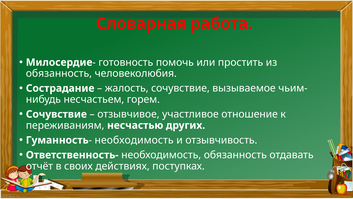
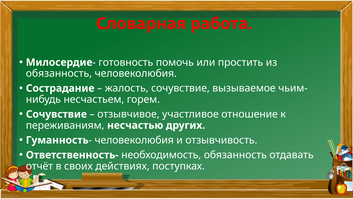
необходимость at (134, 140): необходимость -> человеколюбия
